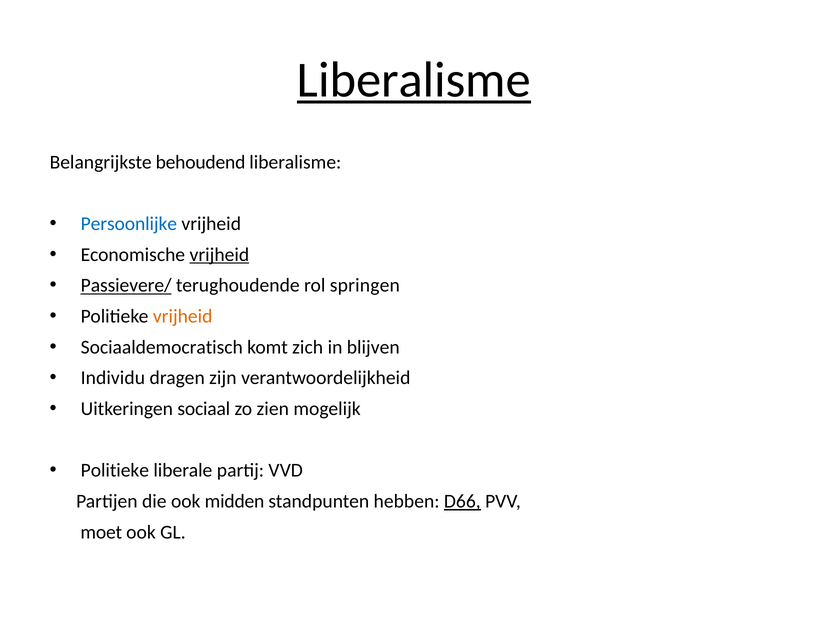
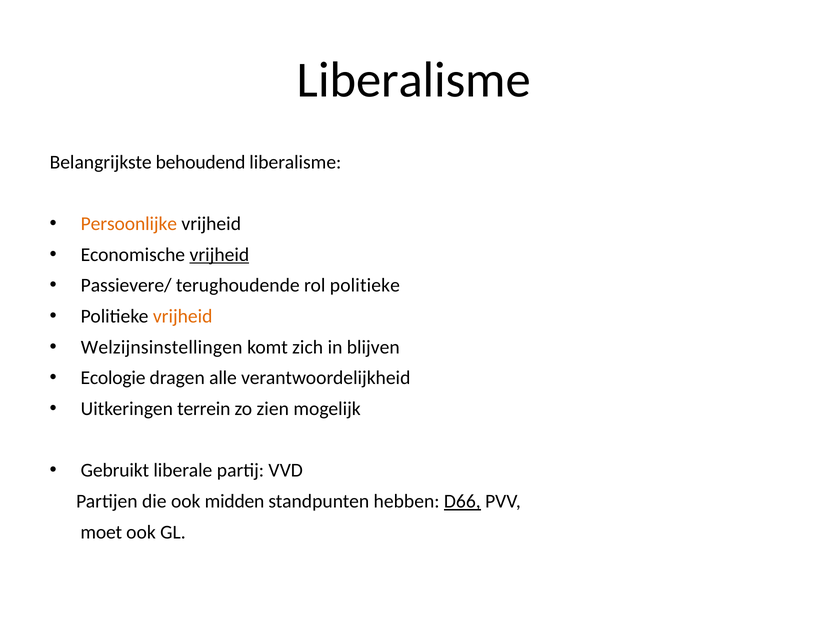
Liberalisme at (414, 80) underline: present -> none
Persoonlijke colour: blue -> orange
Passievere/ underline: present -> none
rol springen: springen -> politieke
Sociaaldemocratisch: Sociaaldemocratisch -> Welzijnsinstellingen
Individu: Individu -> Ecologie
zijn: zijn -> alle
sociaal: sociaal -> terrein
Politieke at (115, 471): Politieke -> Gebruikt
